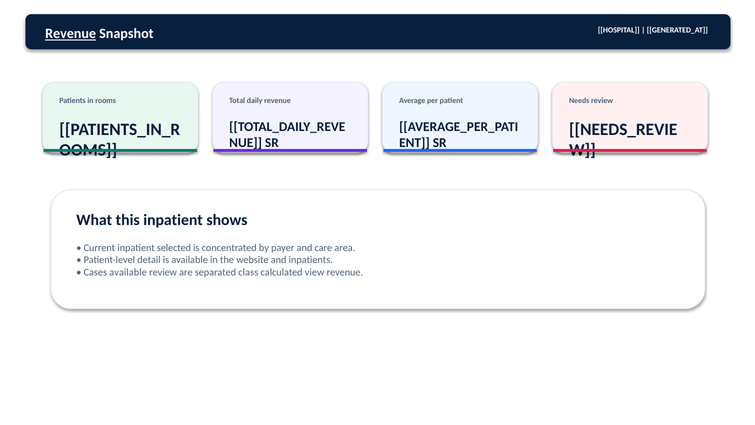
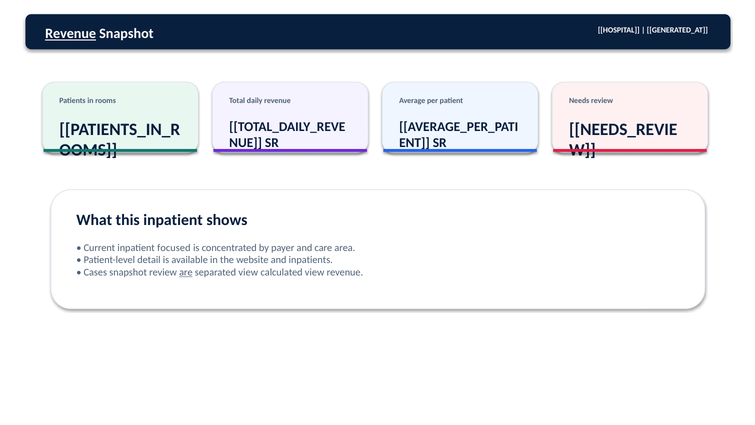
selected: selected -> focused
Cases available: available -> snapshot
are underline: none -> present
separated class: class -> view
